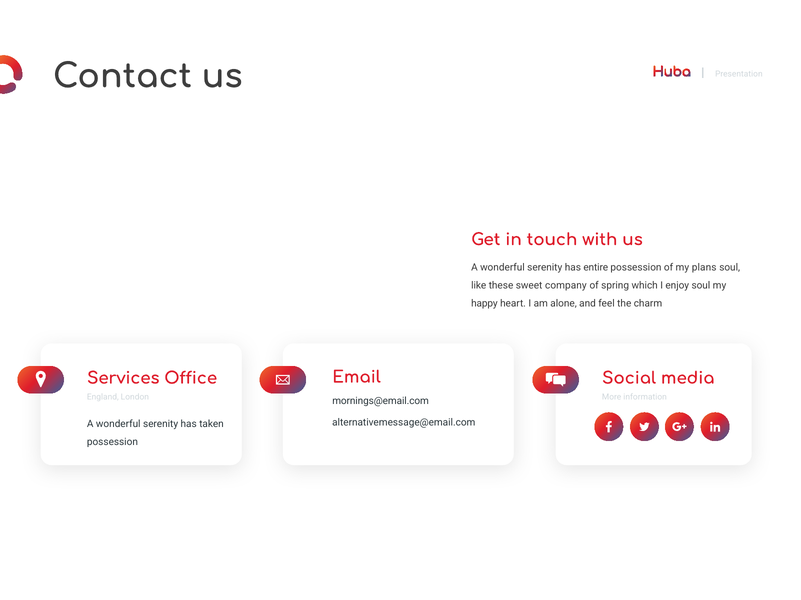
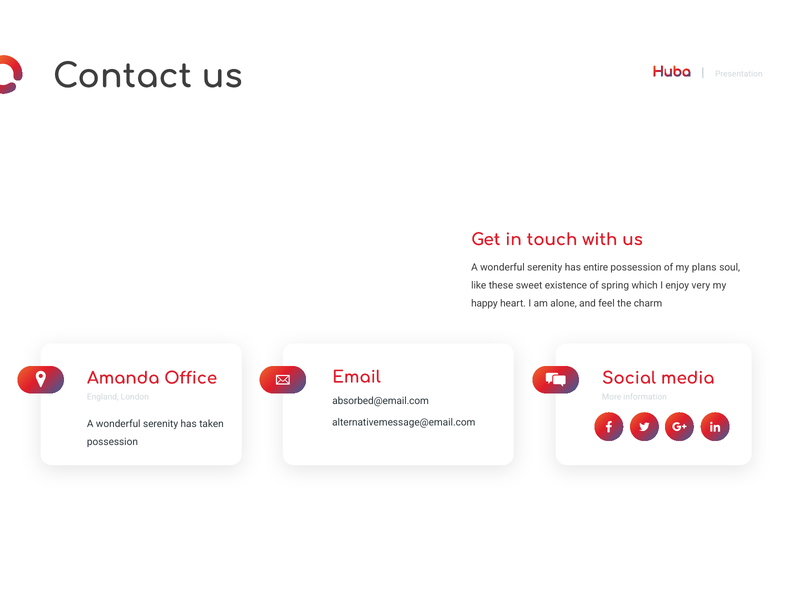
company: company -> existence
enjoy soul: soul -> very
Services: Services -> Amanda
mornings@email.com: mornings@email.com -> absorbed@email.com
